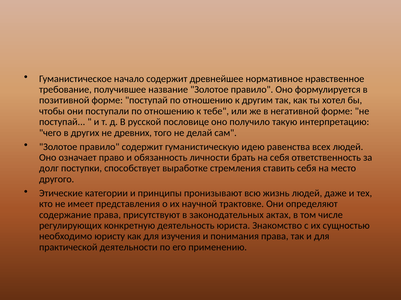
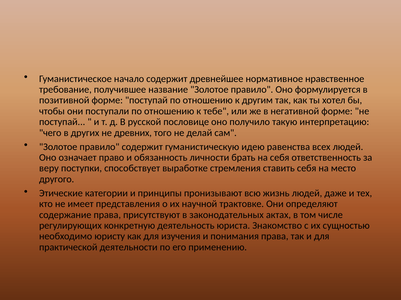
долг: долг -> веру
